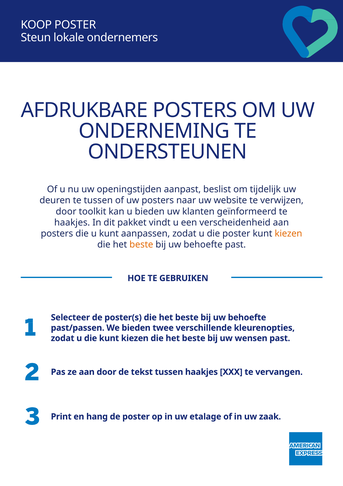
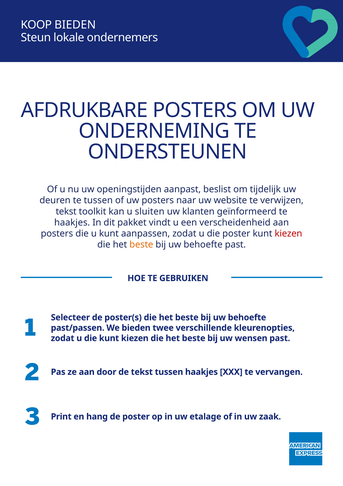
KOOP POSTER: POSTER -> BIEDEN
door at (66, 211): door -> tekst
u bieden: bieden -> sluiten
kiezen at (288, 233) colour: orange -> red
